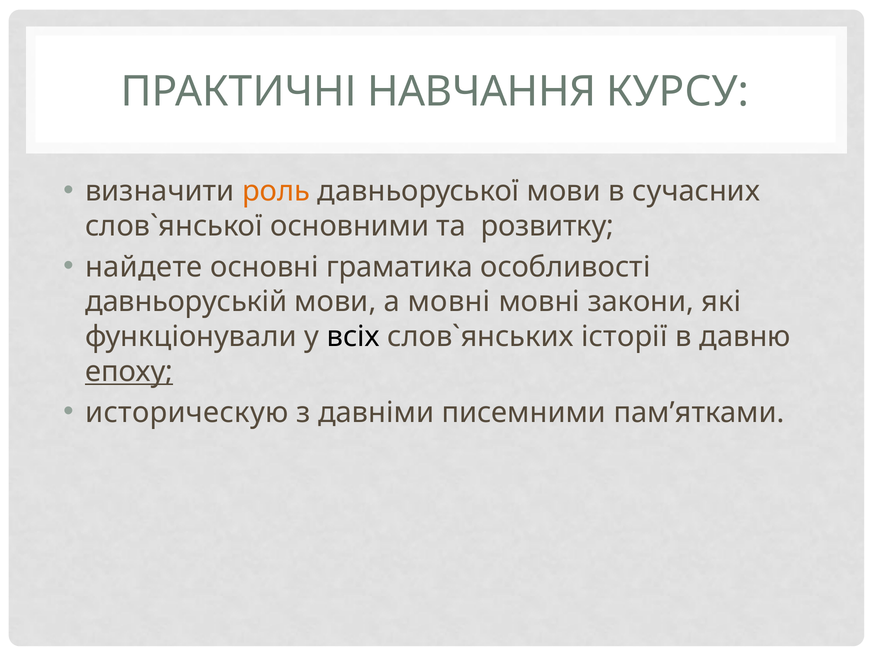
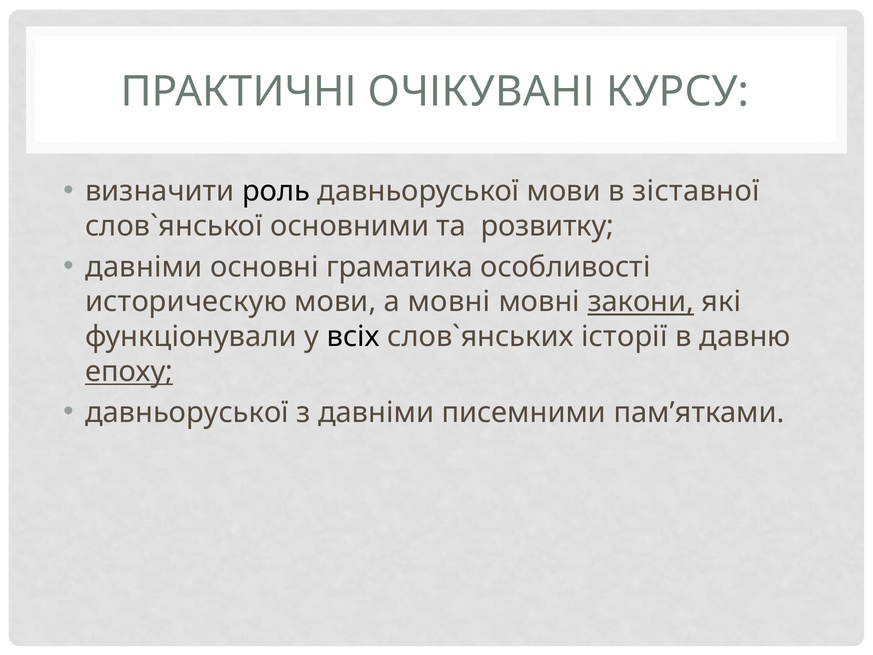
НАВЧАННЯ: НАВЧАННЯ -> ОЧІКУВАНІ
роль colour: orange -> black
сучасних: сучасних -> зіставної
найдете at (144, 267): найдете -> давніми
давньоруській: давньоруській -> историческую
закони underline: none -> present
историческую at (187, 412): историческую -> давньоруської
